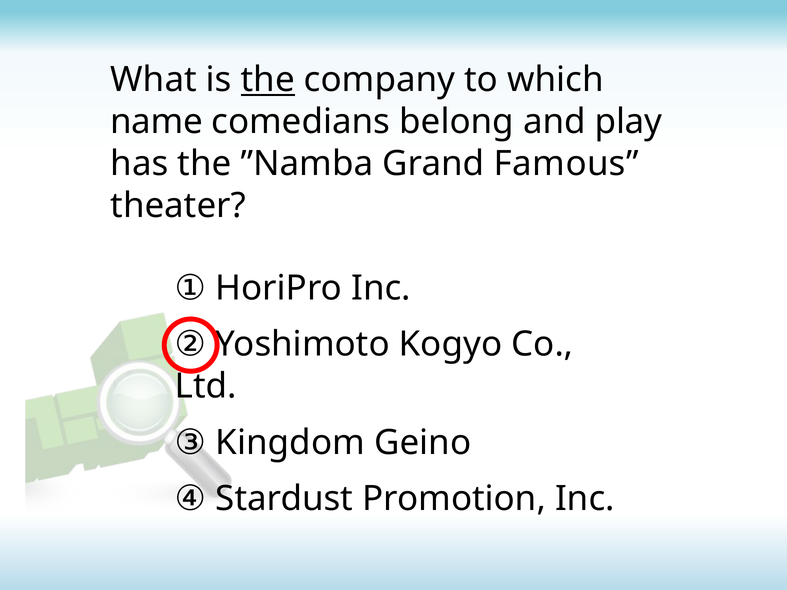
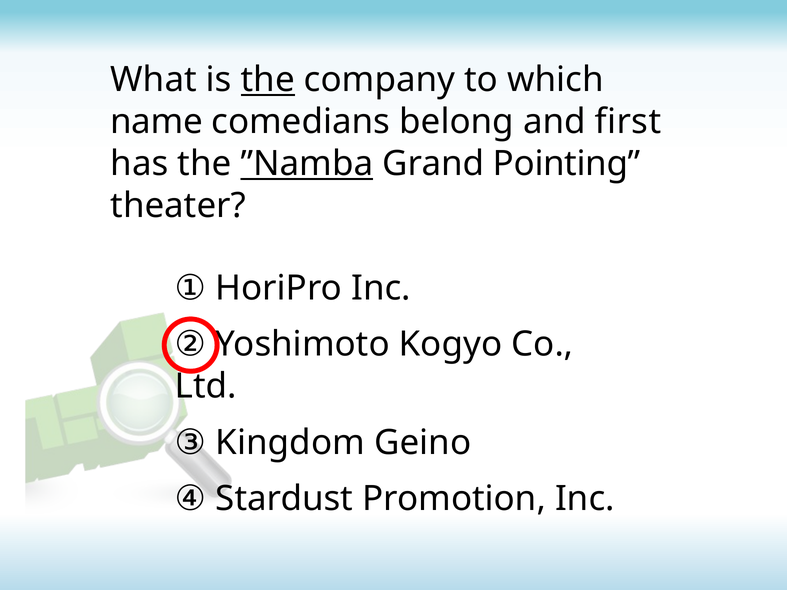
play: play -> first
”Namba underline: none -> present
Famous: Famous -> Pointing
